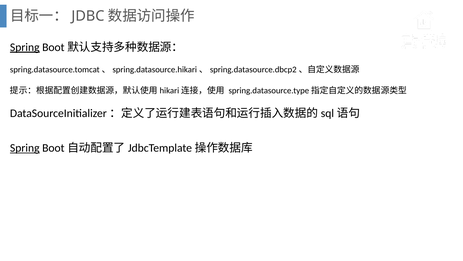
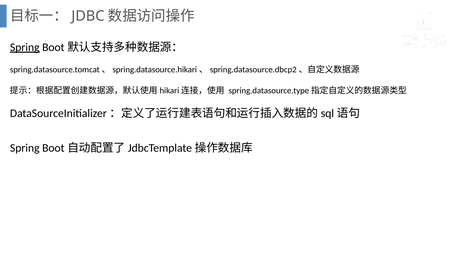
Spring at (25, 148) underline: present -> none
